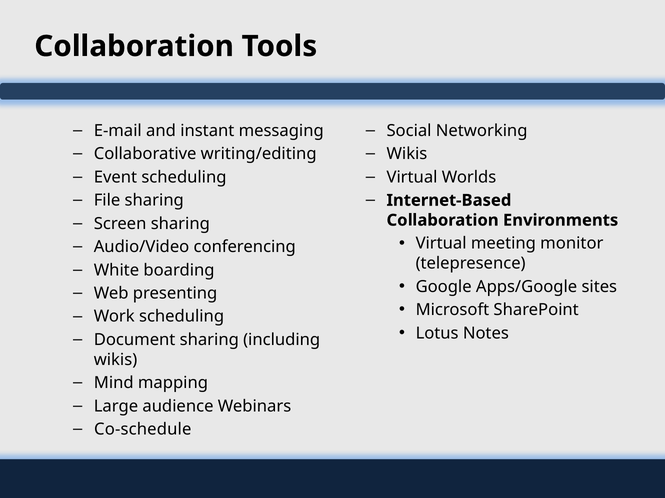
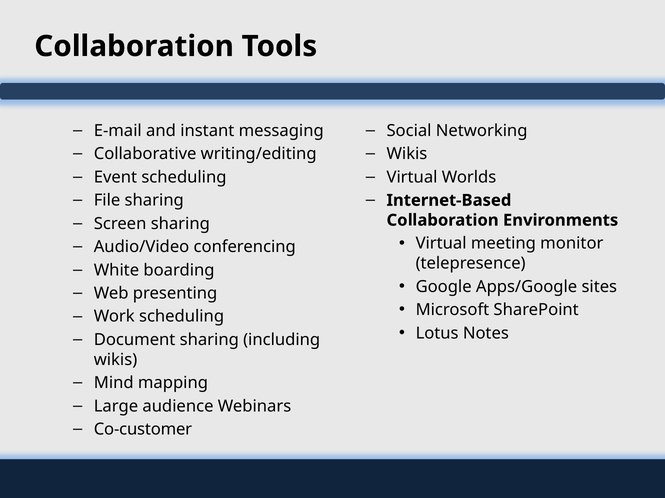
Co-schedule: Co-schedule -> Co-customer
